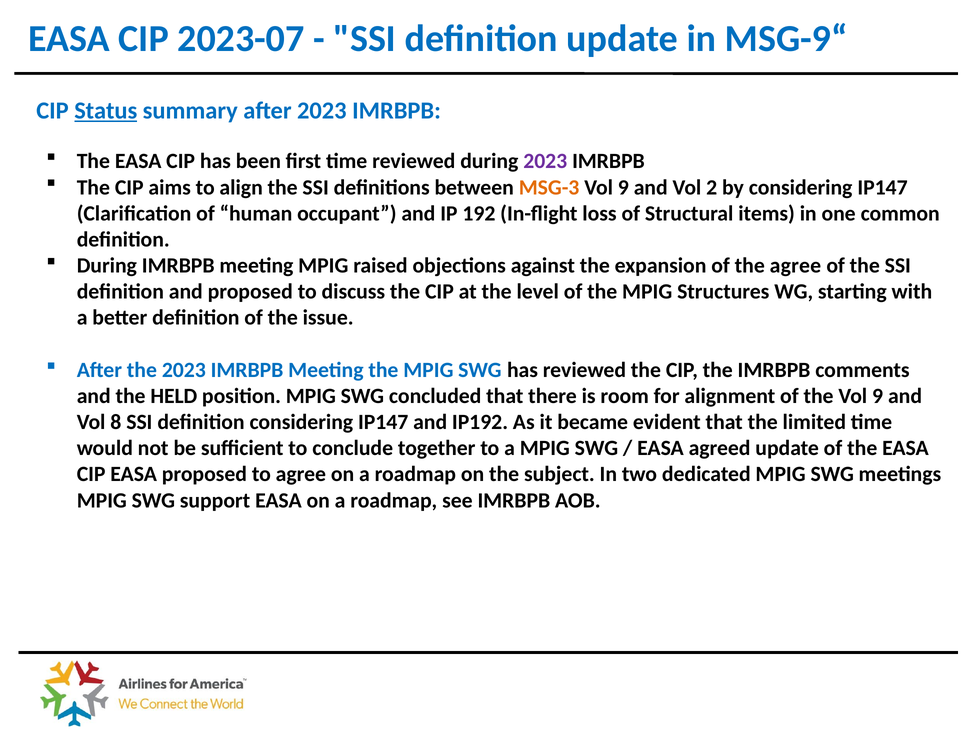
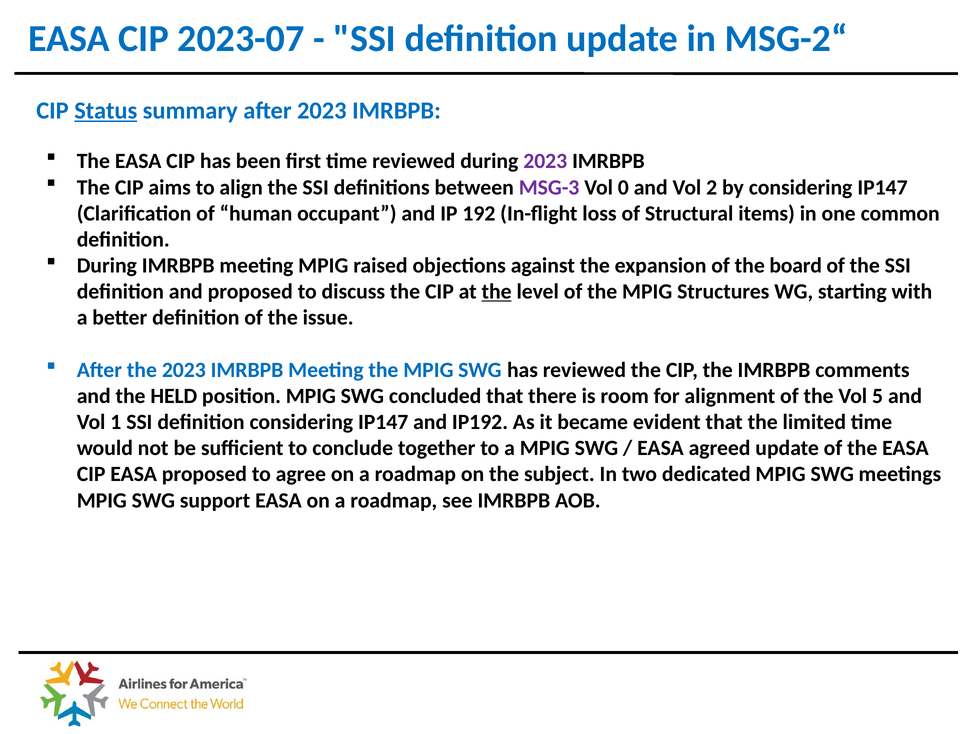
MSG-9“: MSG-9“ -> MSG-2“
MSG-3 colour: orange -> purple
9 at (623, 187): 9 -> 0
the agree: agree -> board
the at (497, 292) underline: none -> present
the Vol 9: 9 -> 5
8: 8 -> 1
